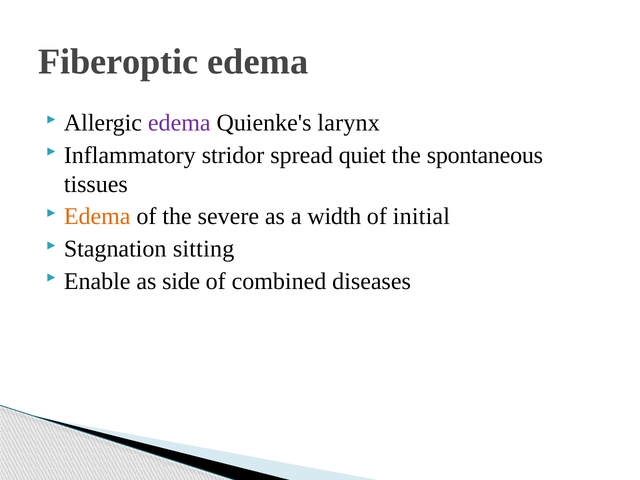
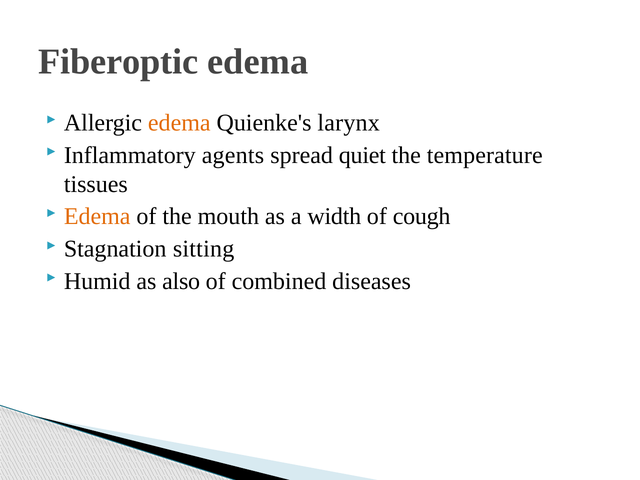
edema at (179, 123) colour: purple -> orange
stridor: stridor -> agents
spontaneous: spontaneous -> temperature
severe: severe -> mouth
initial: initial -> cough
Enable: Enable -> Humid
side: side -> also
